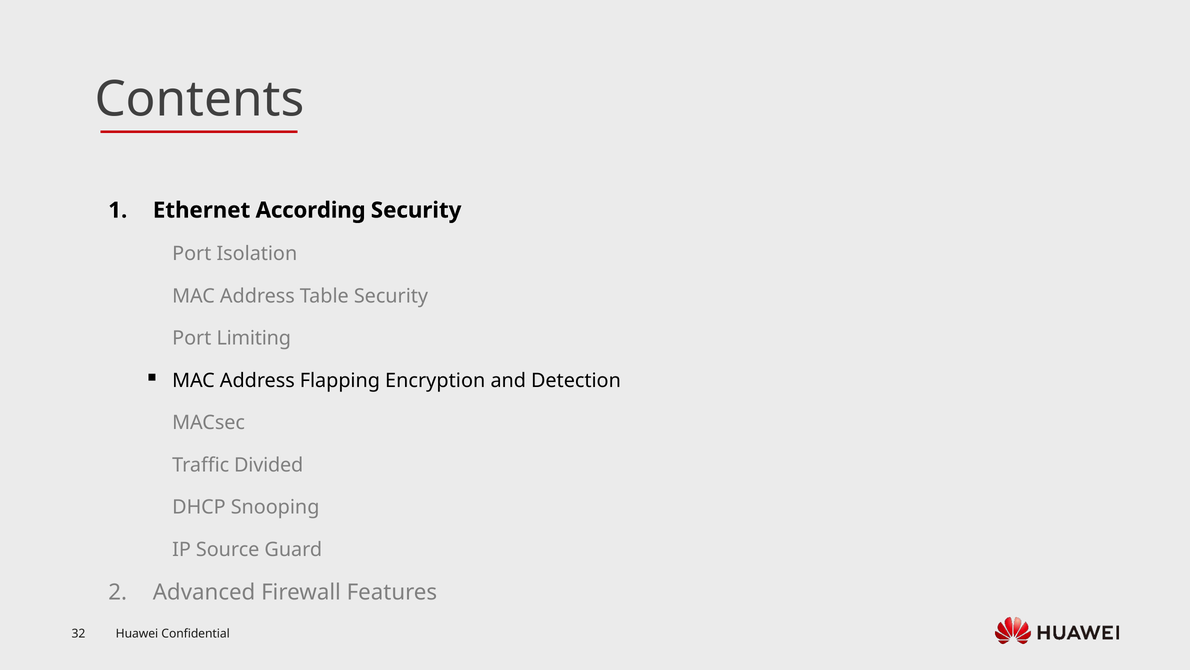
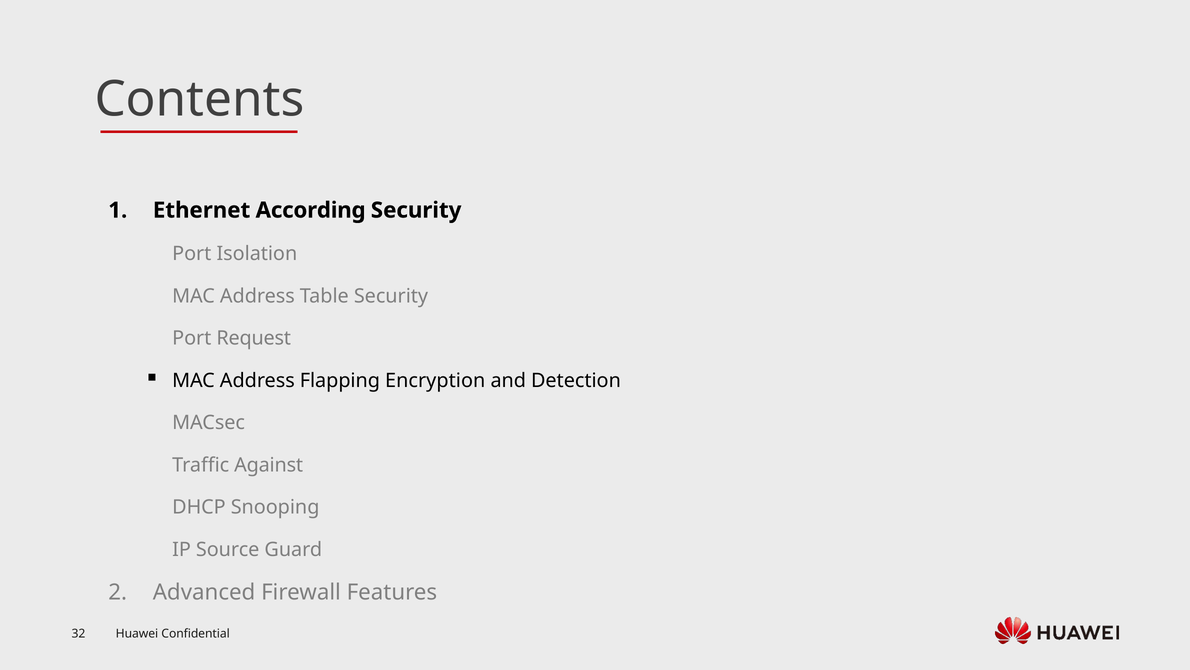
Limiting: Limiting -> Request
Divided: Divided -> Against
